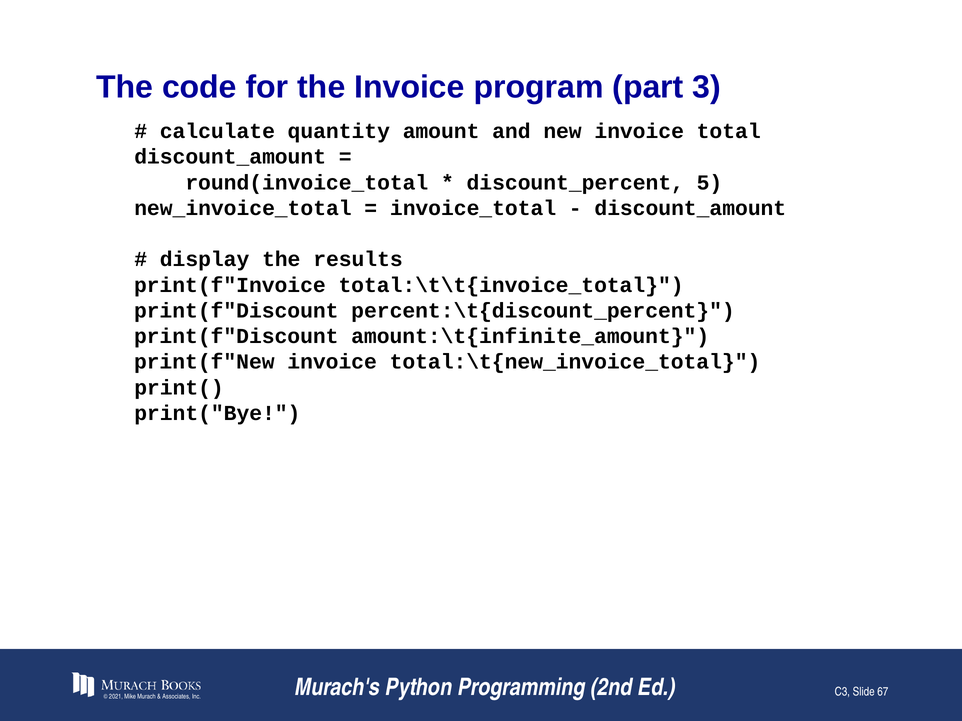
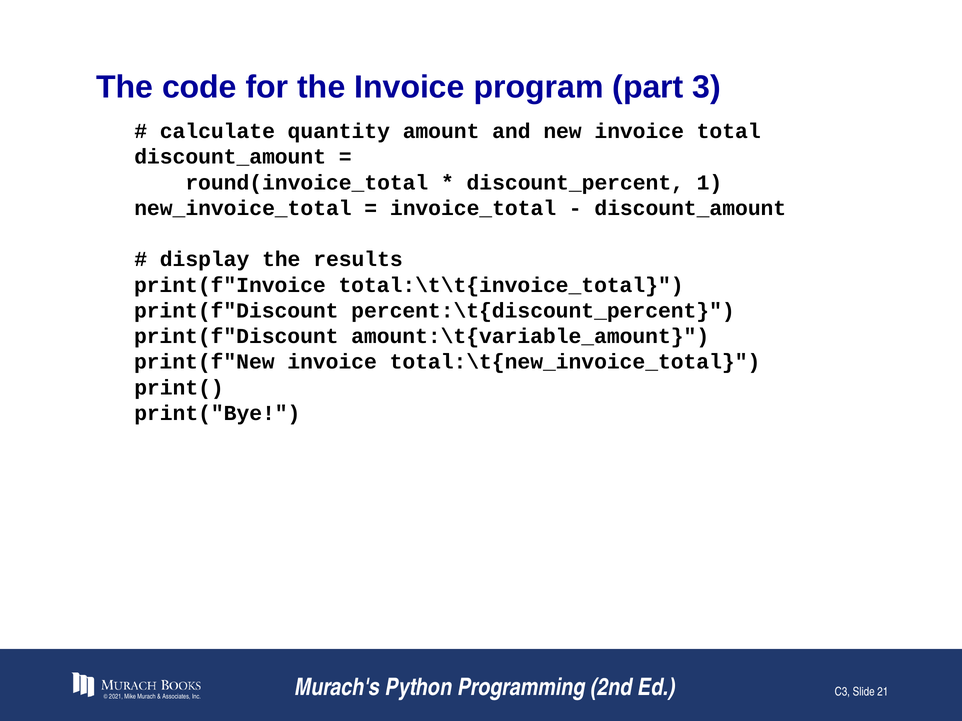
5: 5 -> 1
amount:\t{infinite_amount: amount:\t{infinite_amount -> amount:\t{variable_amount
67: 67 -> 21
